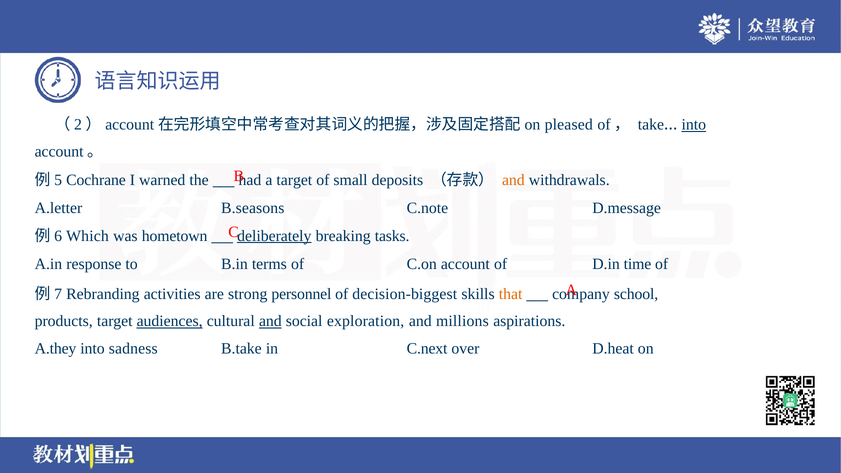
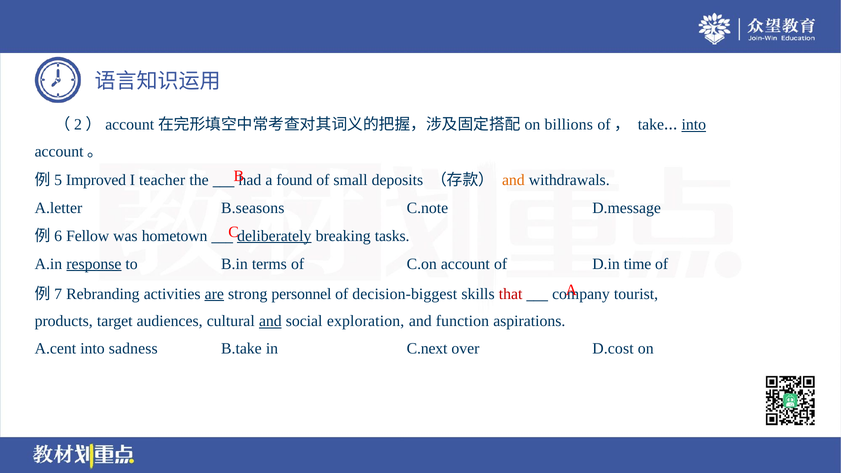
pleased: pleased -> billions
Cochrane: Cochrane -> Improved
warned: warned -> teacher
a target: target -> found
Which: Which -> Fellow
response underline: none -> present
are underline: none -> present
that colour: orange -> red
school: school -> tourist
audiences underline: present -> none
millions: millions -> function
A.they: A.they -> A.cent
D.heat: D.heat -> D.cost
